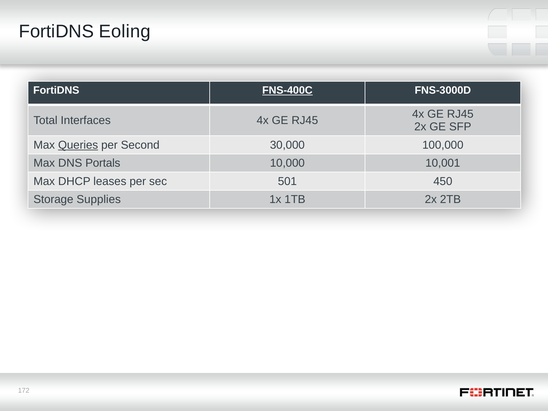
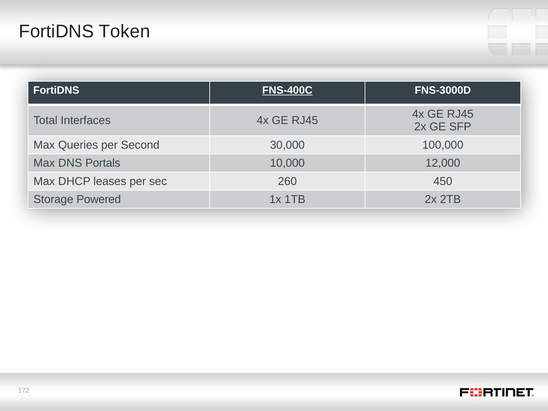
Eoling: Eoling -> Token
Queries underline: present -> none
10,001: 10,001 -> 12,000
501: 501 -> 260
Supplies: Supplies -> Powered
